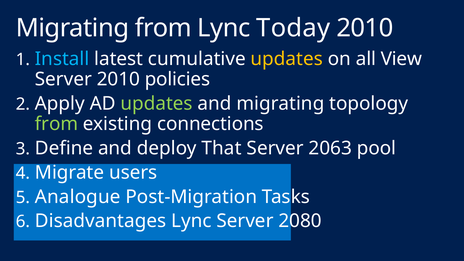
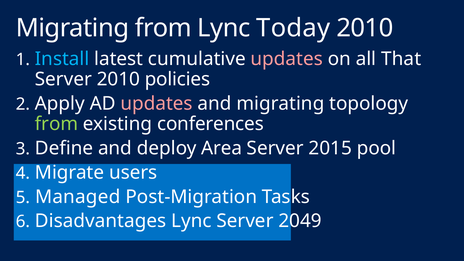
updates at (287, 59) colour: yellow -> pink
View: View -> That
updates at (157, 104) colour: light green -> pink
connections: connections -> conferences
That: That -> Area
2063: 2063 -> 2015
Analogue: Analogue -> Managed
2080: 2080 -> 2049
